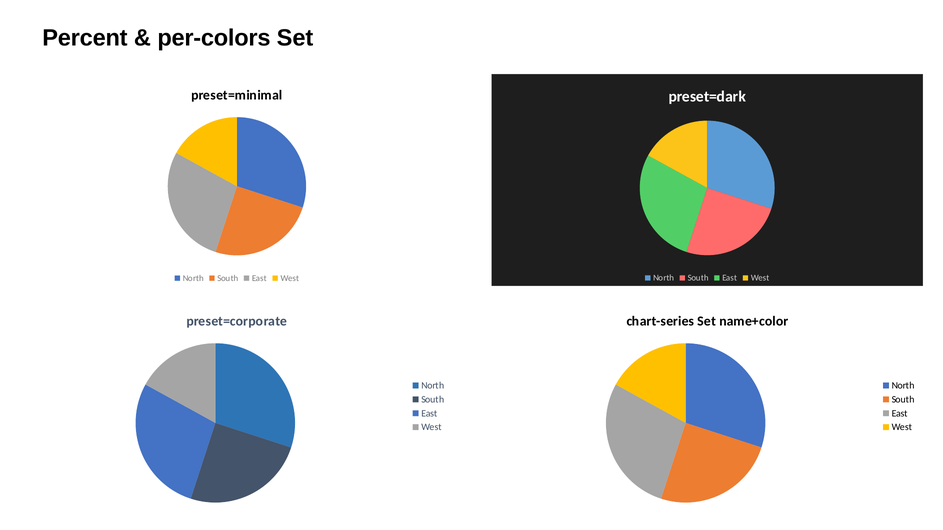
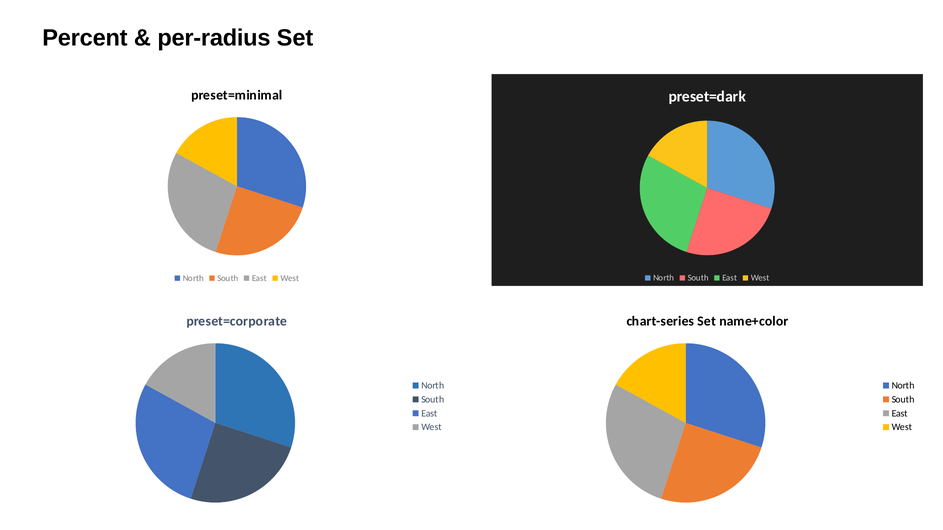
per-colors: per-colors -> per-radius
